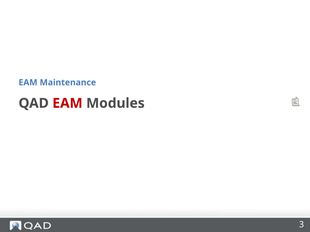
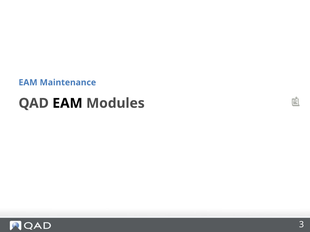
EAM at (67, 103) colour: red -> black
